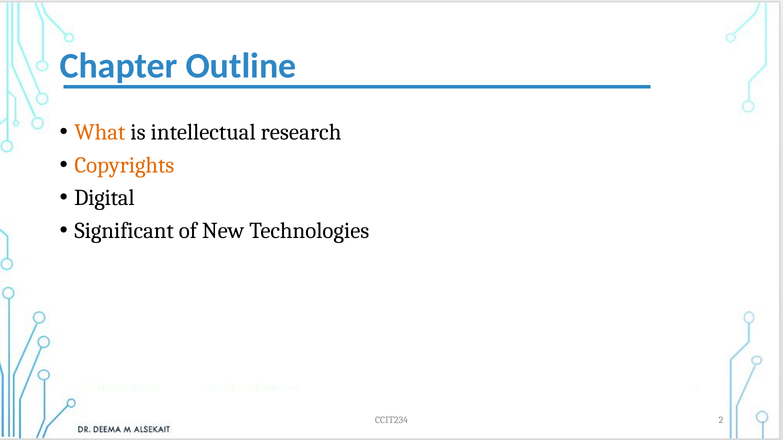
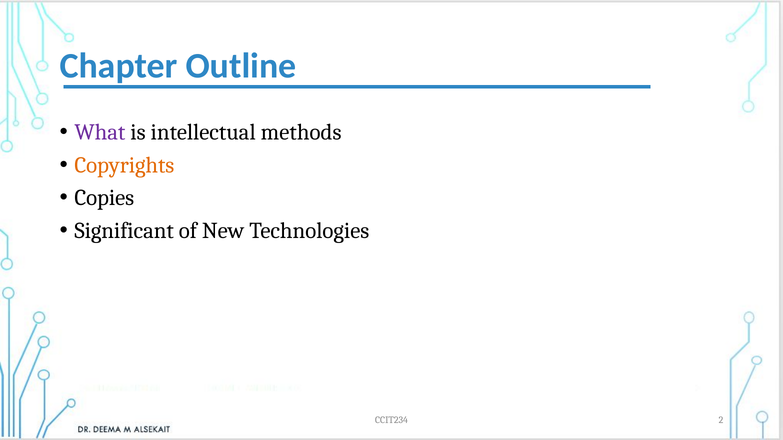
What colour: orange -> purple
research: research -> methods
Digital: Digital -> Copies
